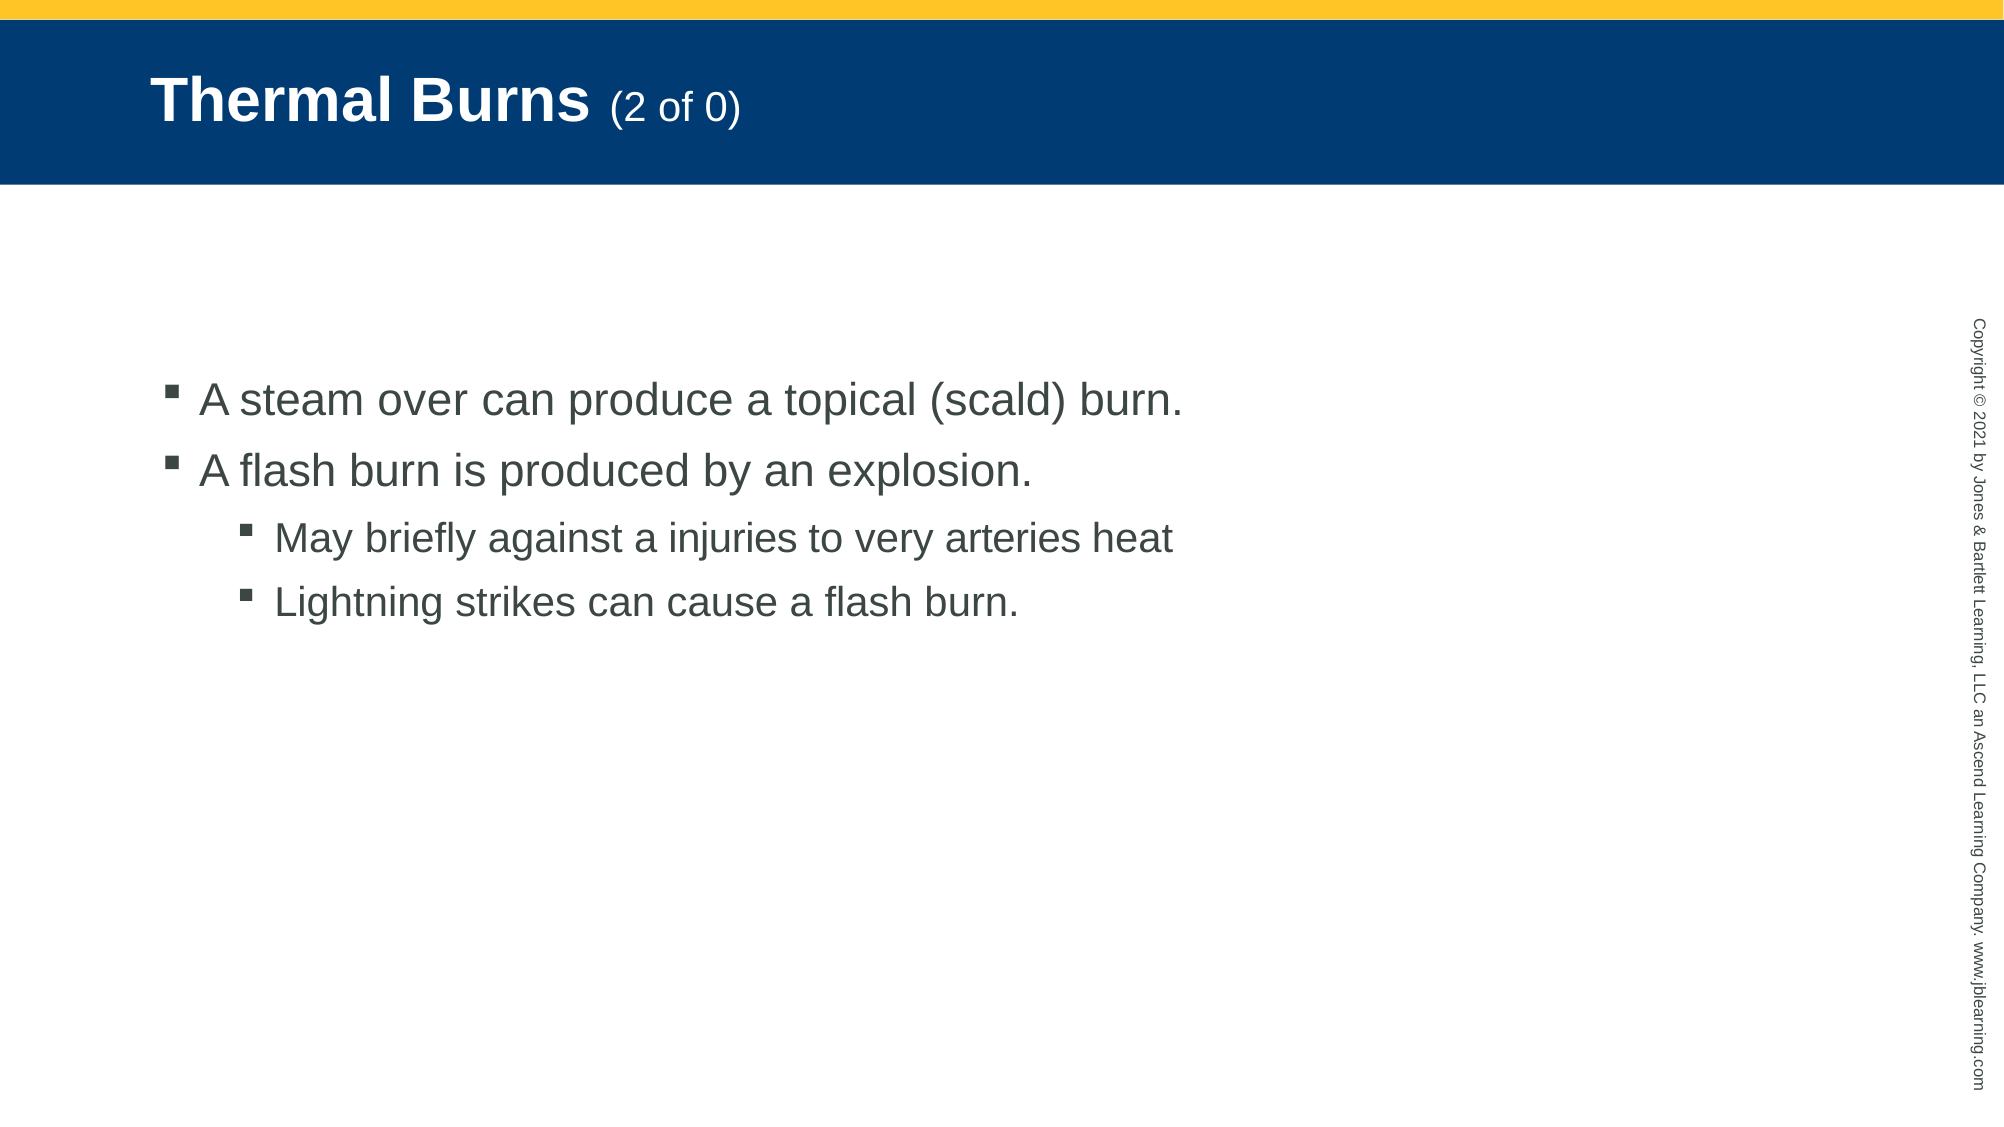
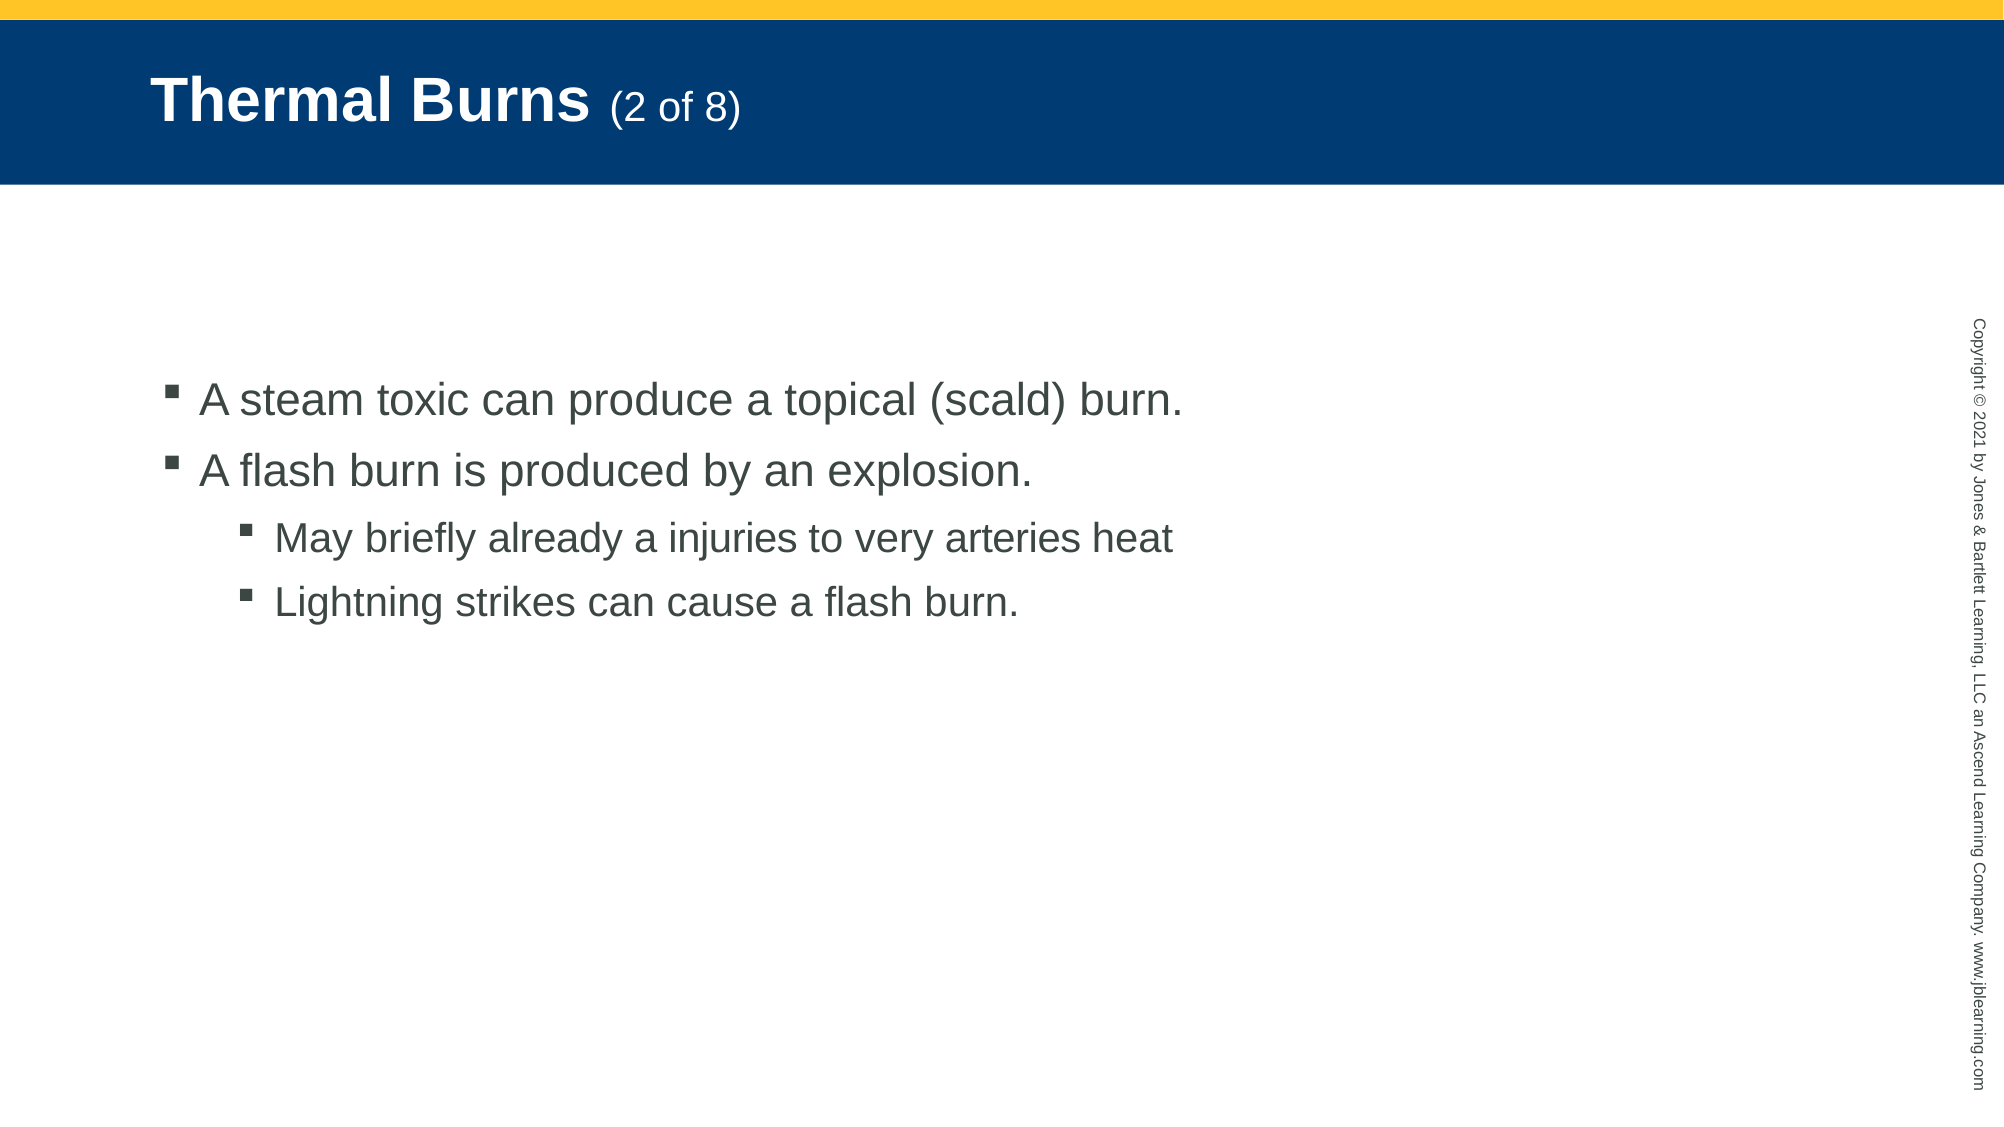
of 0: 0 -> 8
over: over -> toxic
against: against -> already
